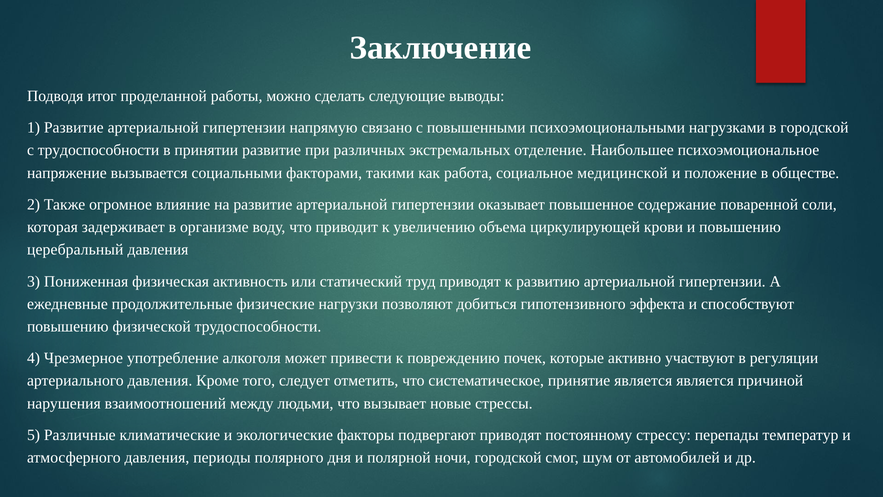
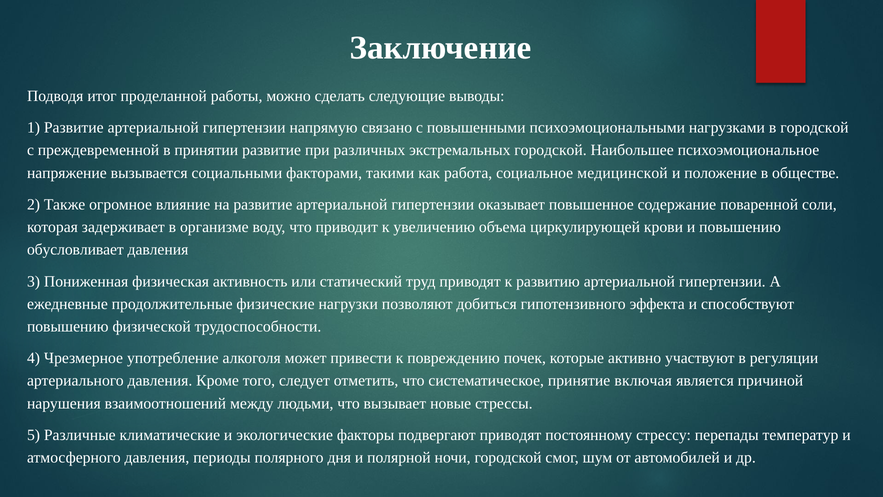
с трудоспособности: трудоспособности -> преждевременной
экстремальных отделение: отделение -> городской
церебральный: церебральный -> обусловливает
принятие является: является -> включая
